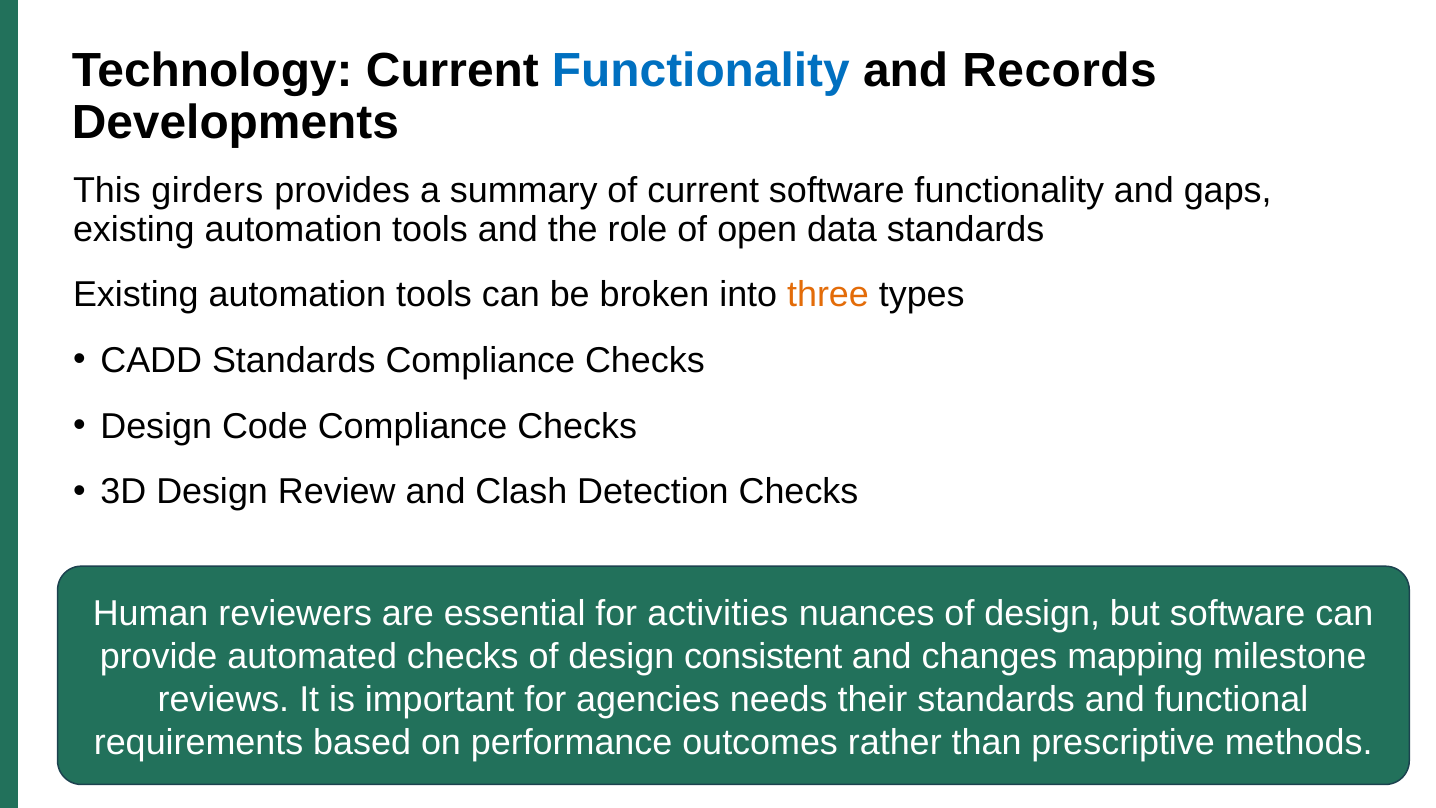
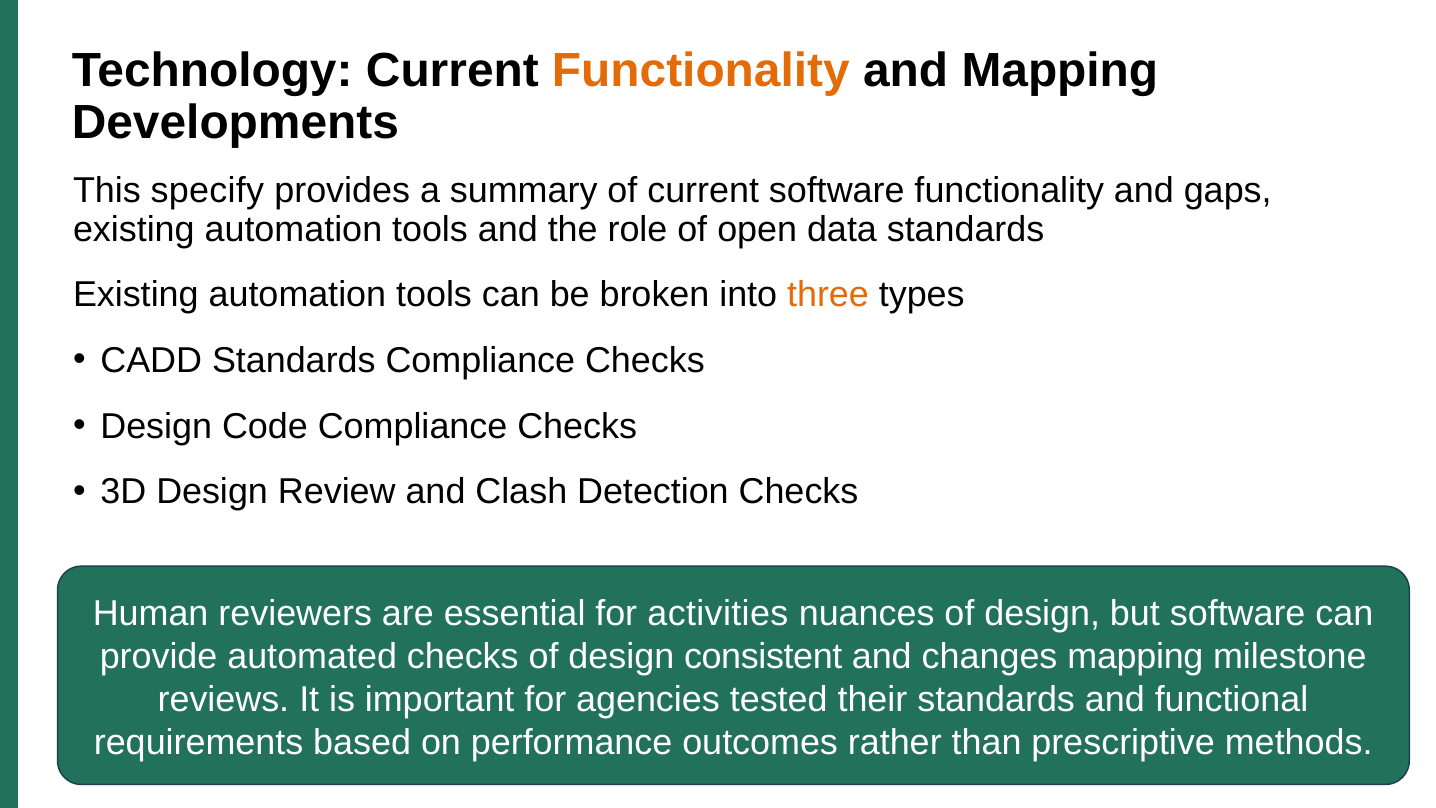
Functionality at (701, 70) colour: blue -> orange
and Records: Records -> Mapping
girders: girders -> specify
needs: needs -> tested
